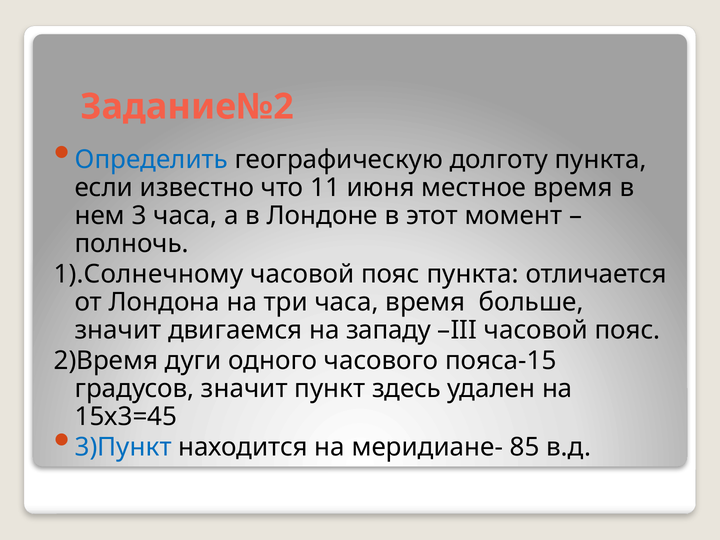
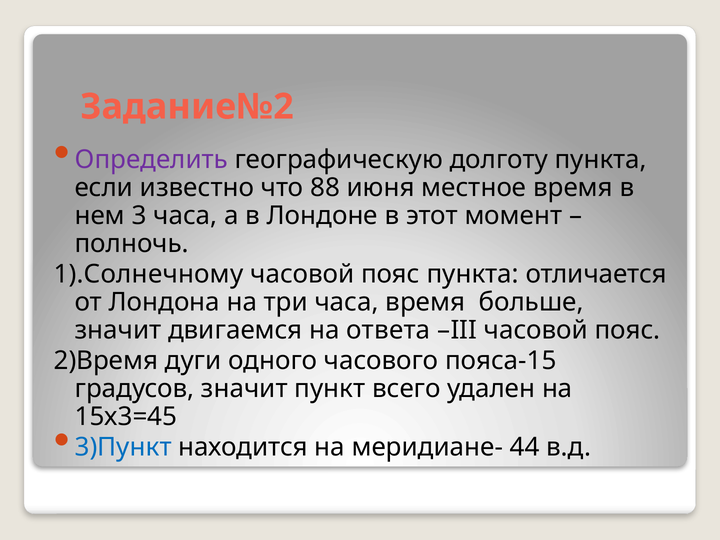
Определить colour: blue -> purple
11: 11 -> 88
западу: западу -> ответа
здесь: здесь -> всего
85: 85 -> 44
